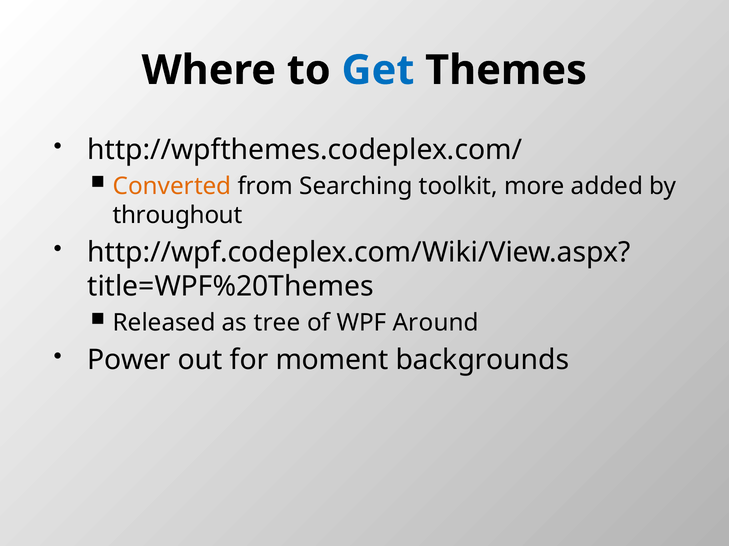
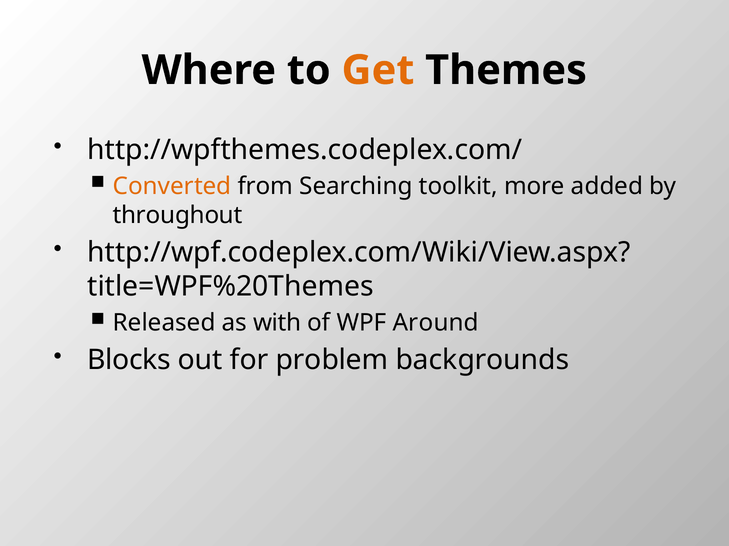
Get colour: blue -> orange
tree: tree -> with
Power: Power -> Blocks
moment: moment -> problem
